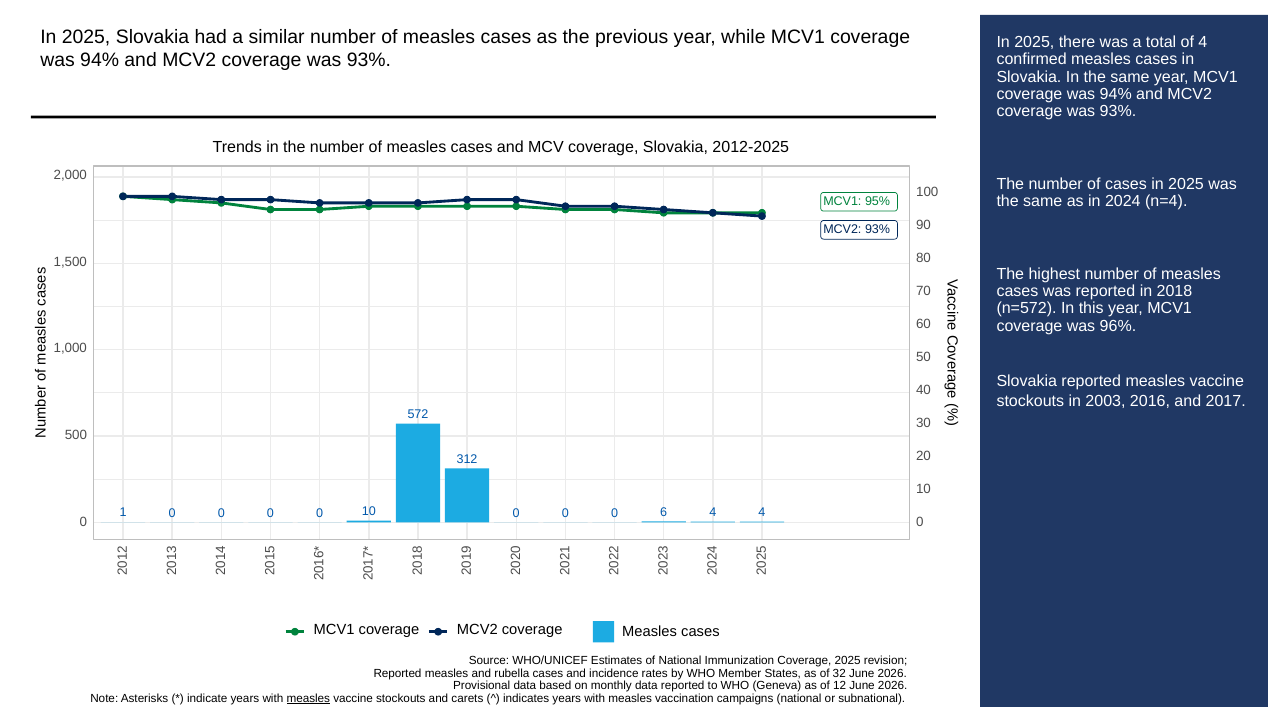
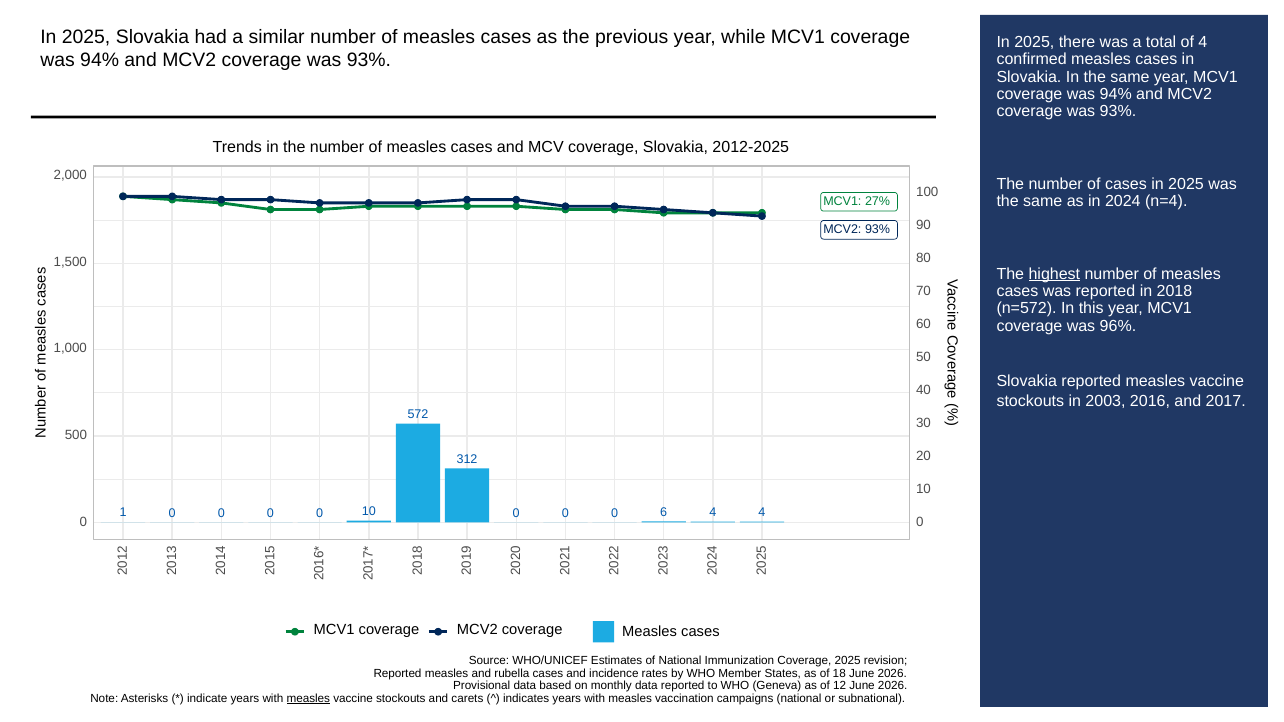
95%: 95% -> 27%
highest underline: none -> present
32: 32 -> 18
